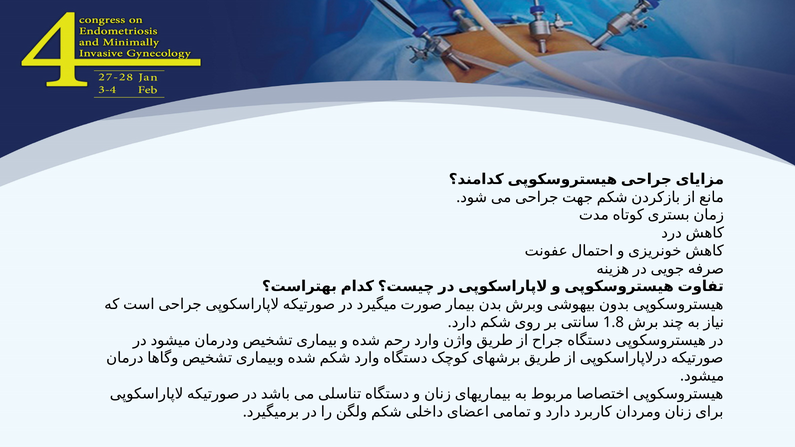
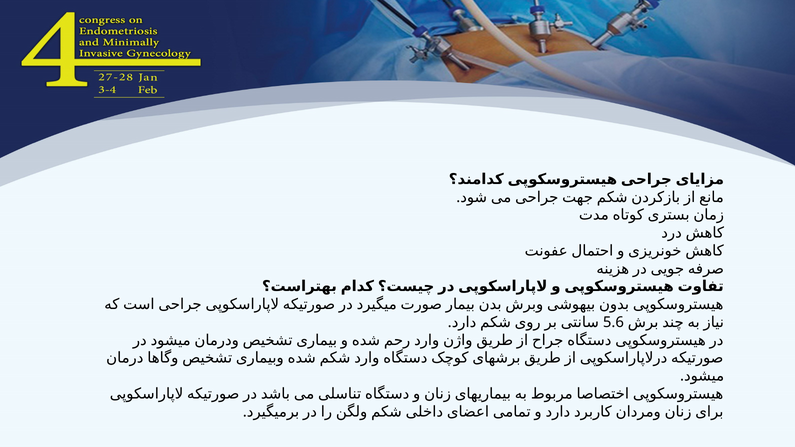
1.8: 1.8 -> 5.6
